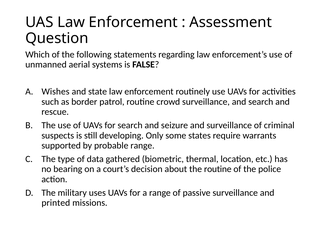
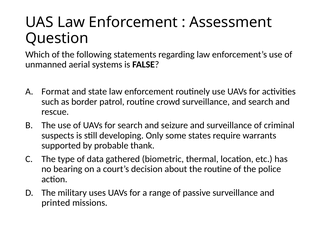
Wishes: Wishes -> Format
probable range: range -> thank
